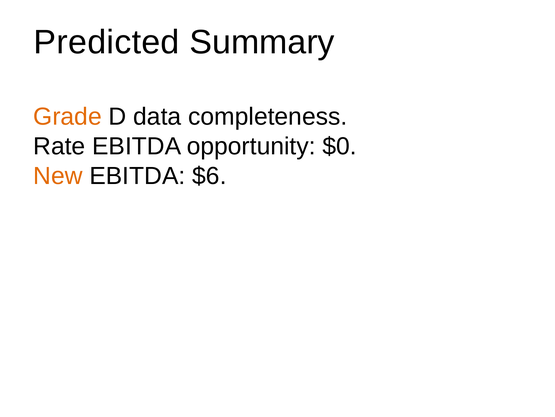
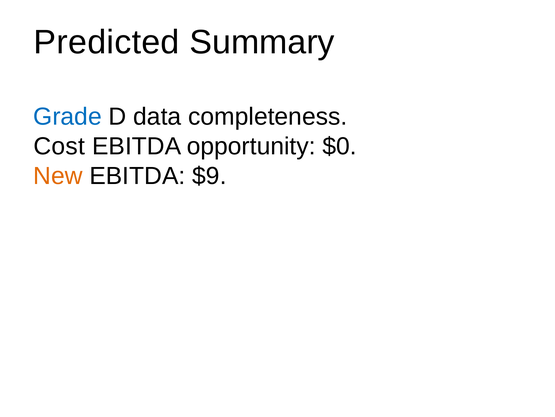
Grade colour: orange -> blue
Rate: Rate -> Cost
$6: $6 -> $9
